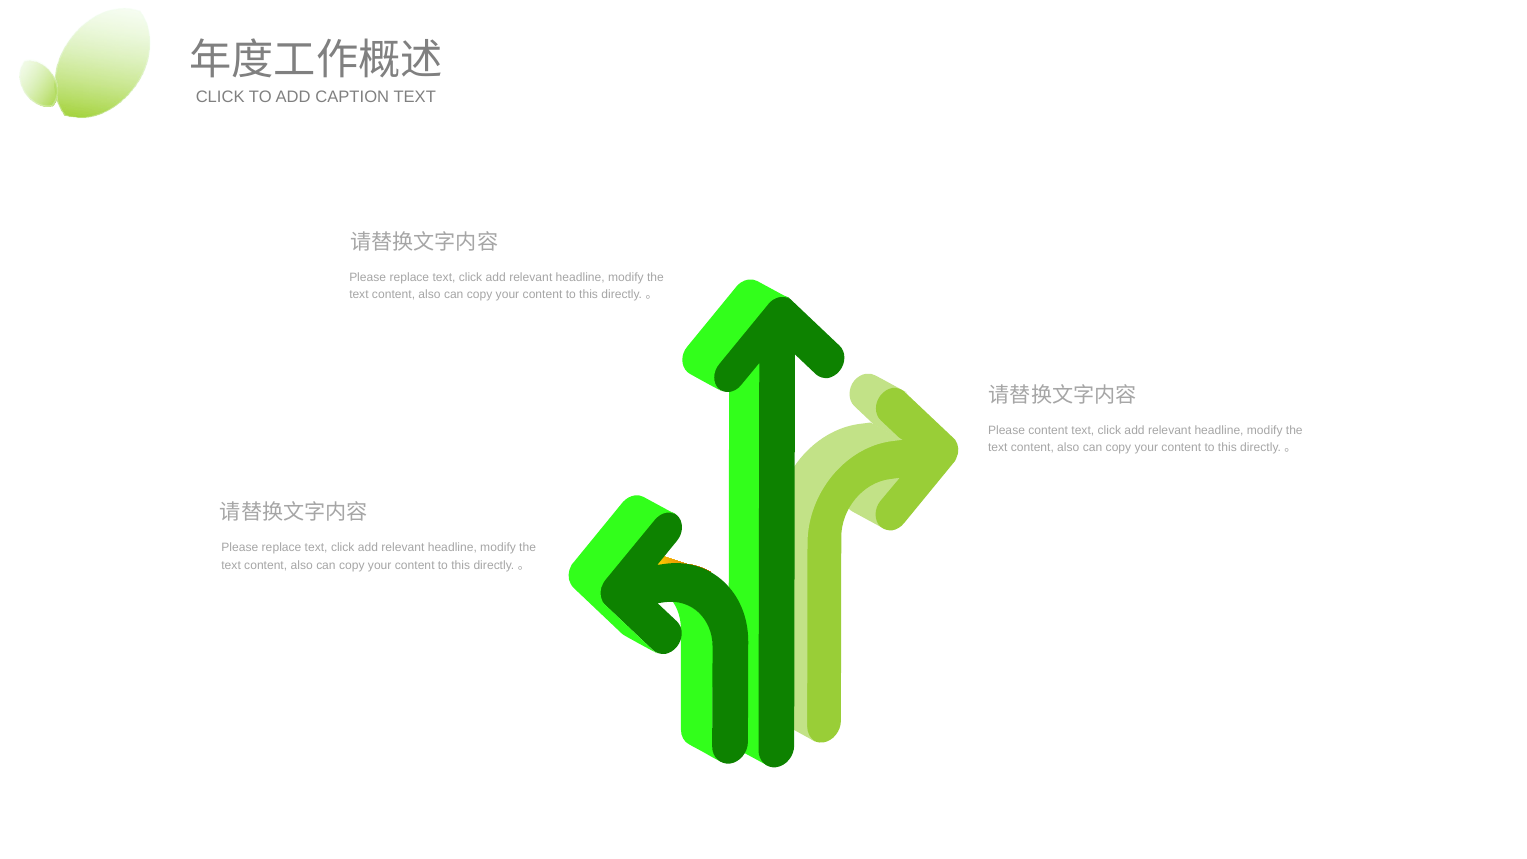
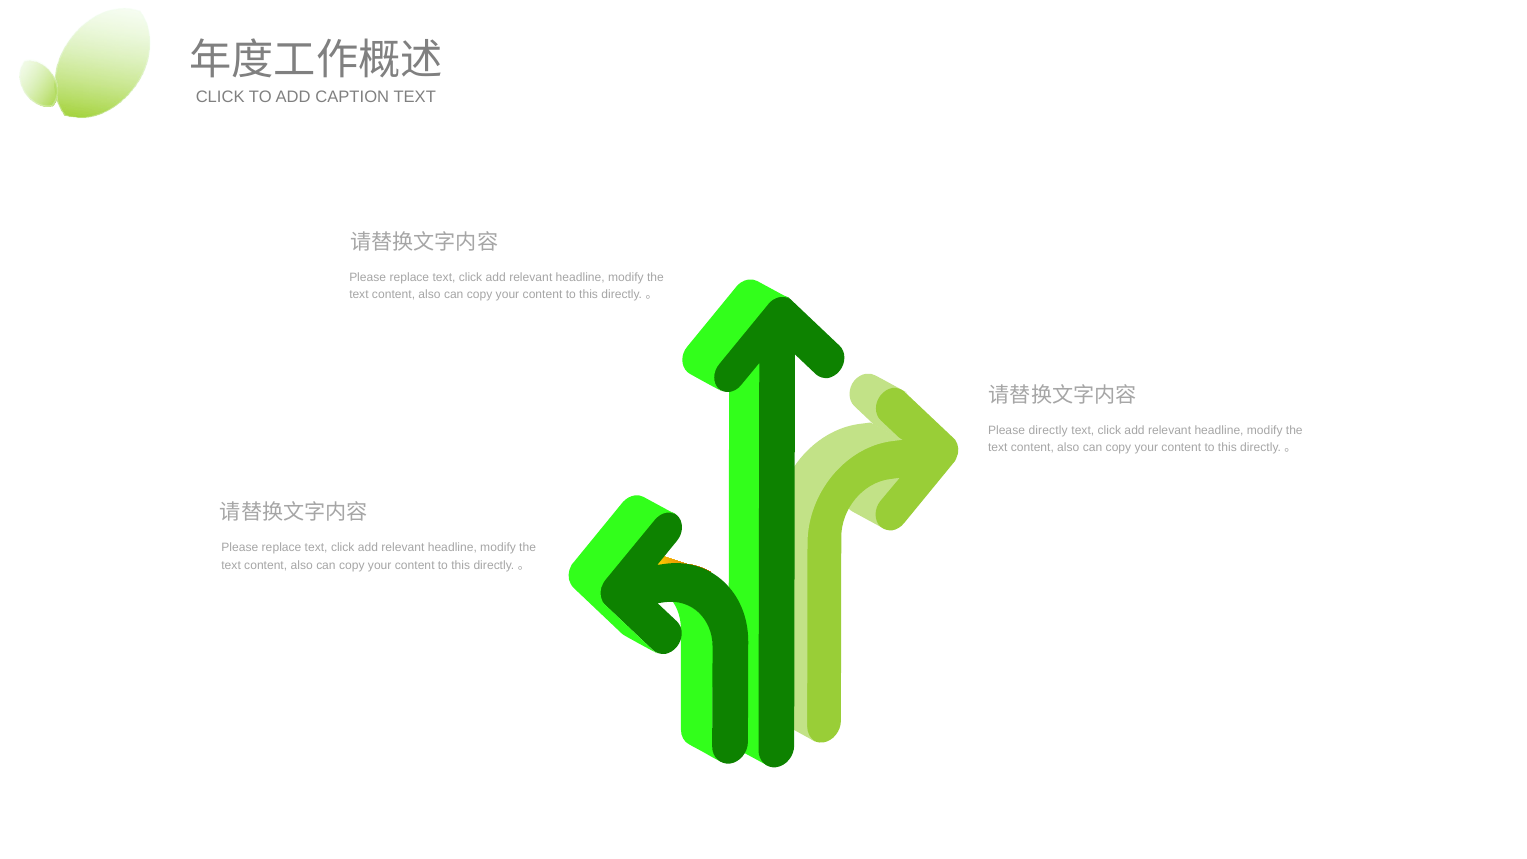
Please content: content -> directly
